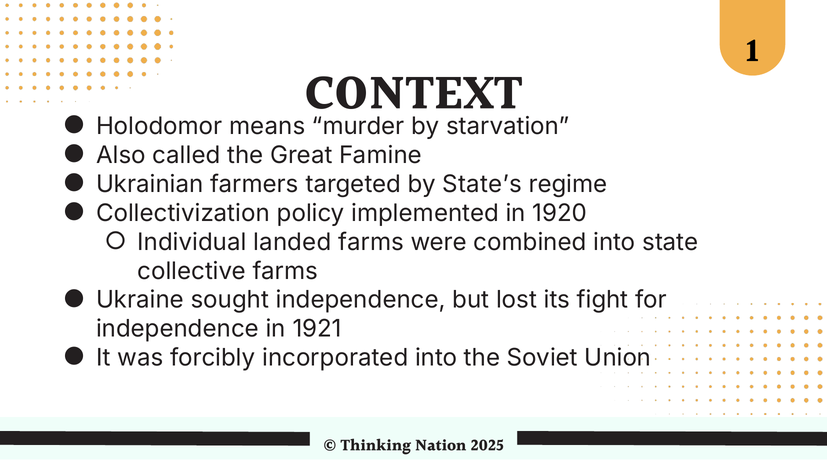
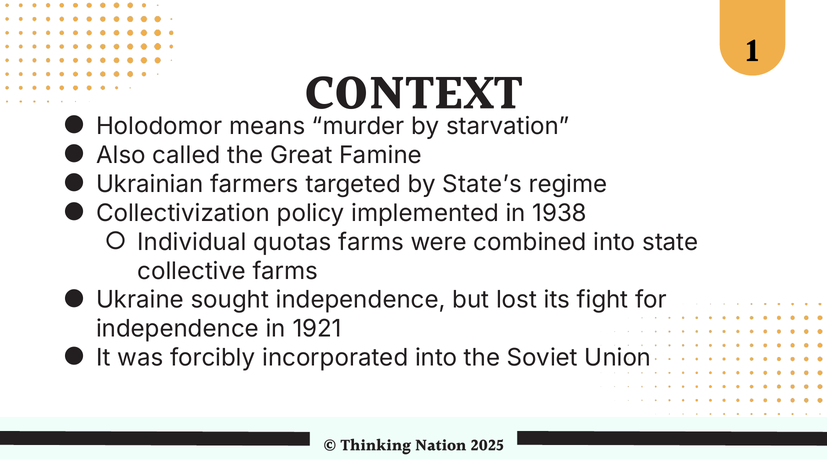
1920: 1920 -> 1938
landed: landed -> quotas
